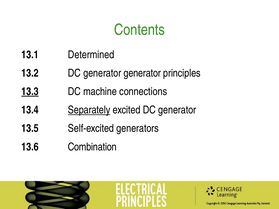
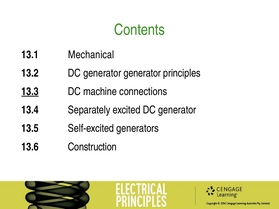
Determined: Determined -> Mechanical
Separately underline: present -> none
Combination: Combination -> Construction
